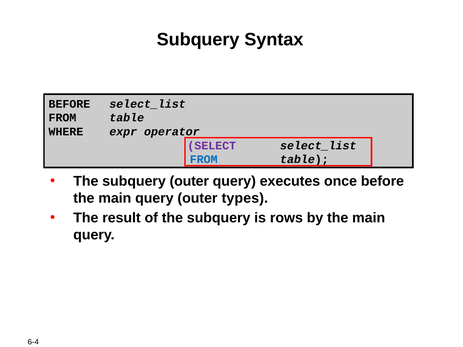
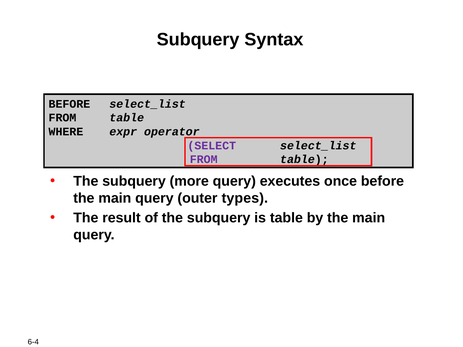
FROM at (204, 160) colour: blue -> purple
subquery outer: outer -> more
is rows: rows -> table
